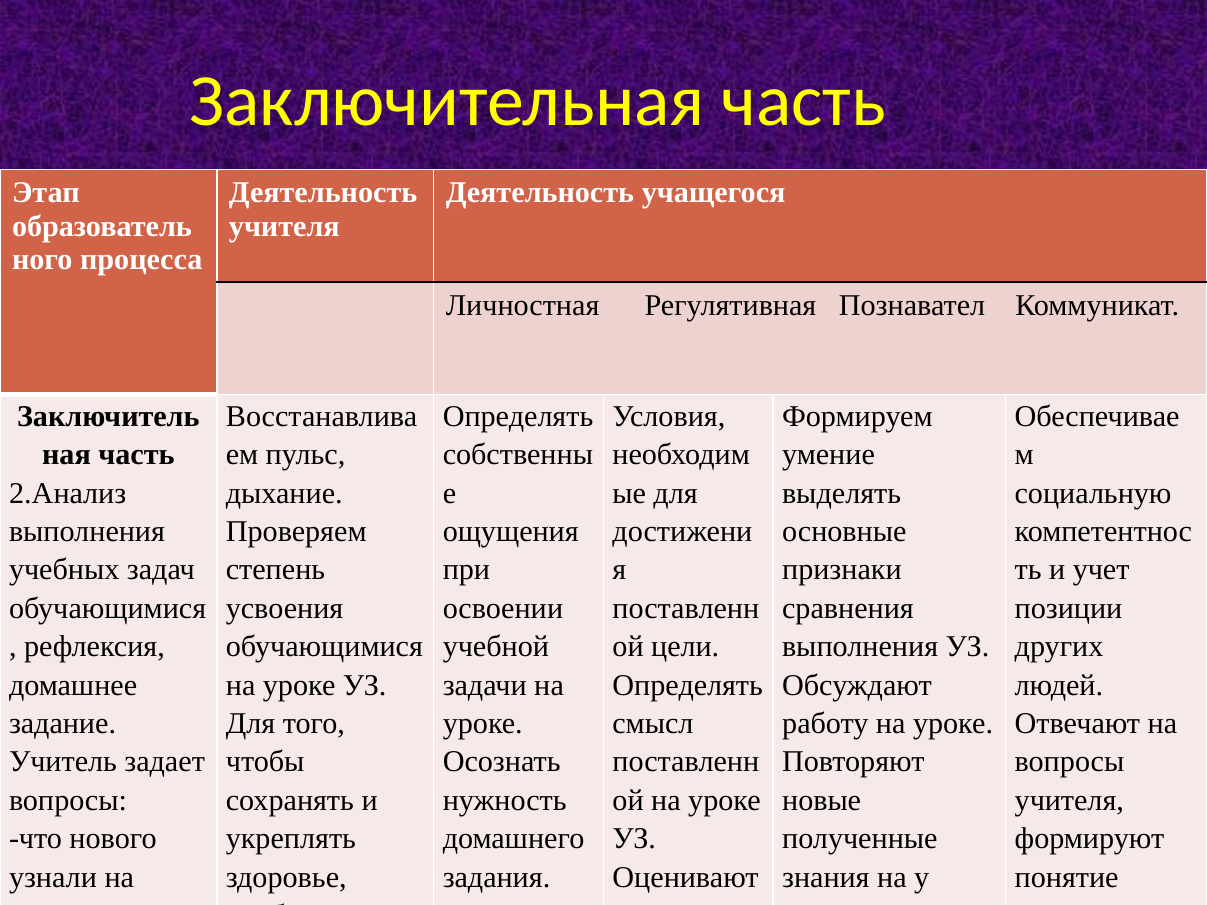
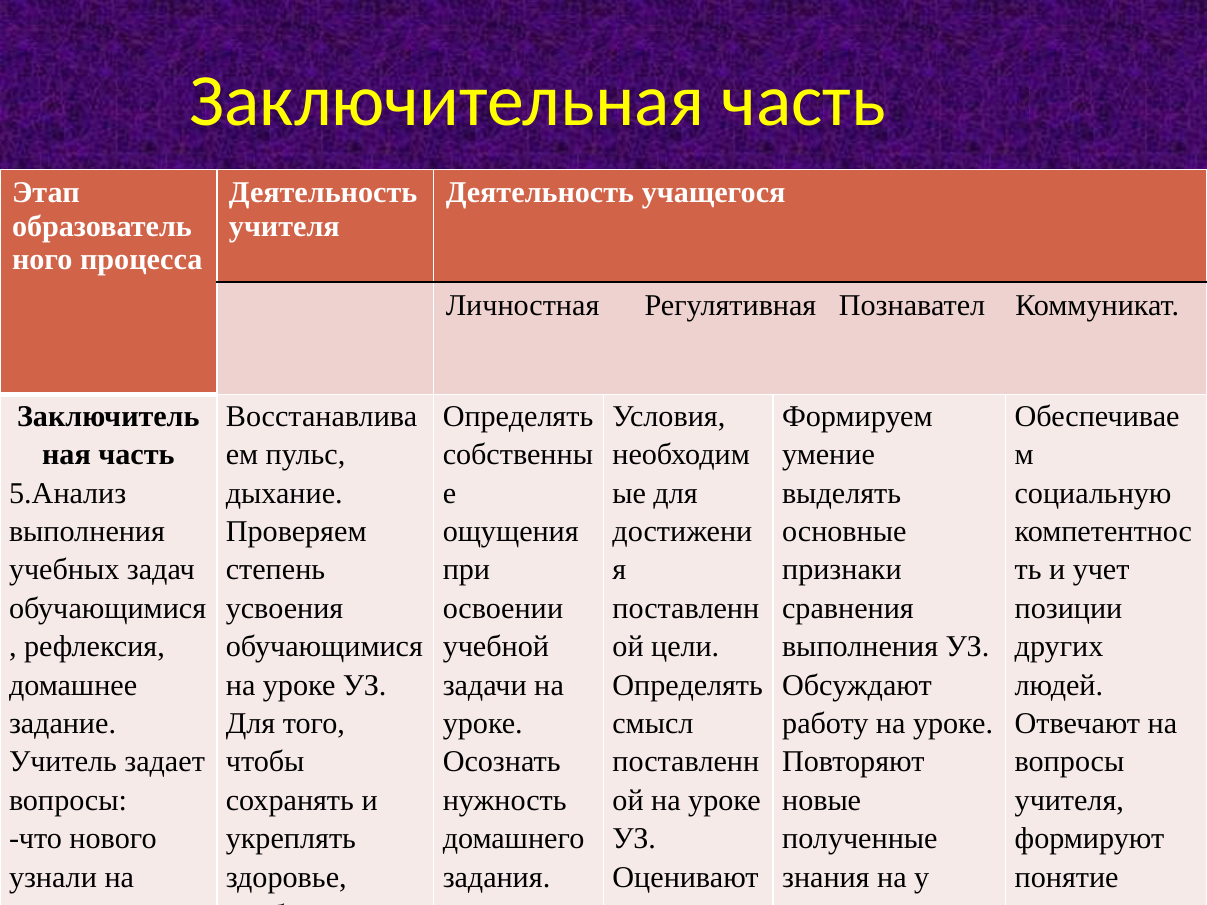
2.Анализ: 2.Анализ -> 5.Анализ
